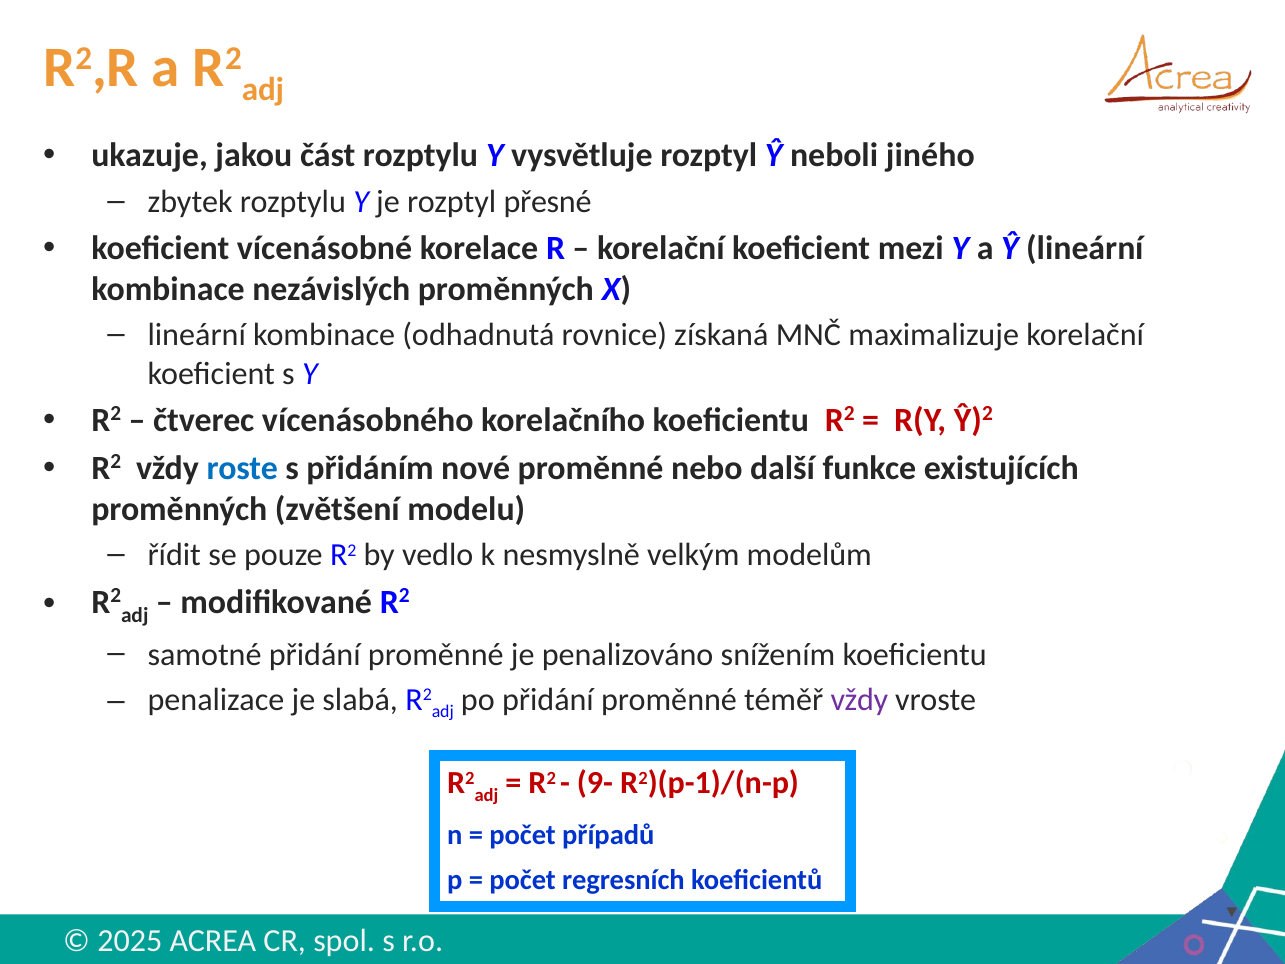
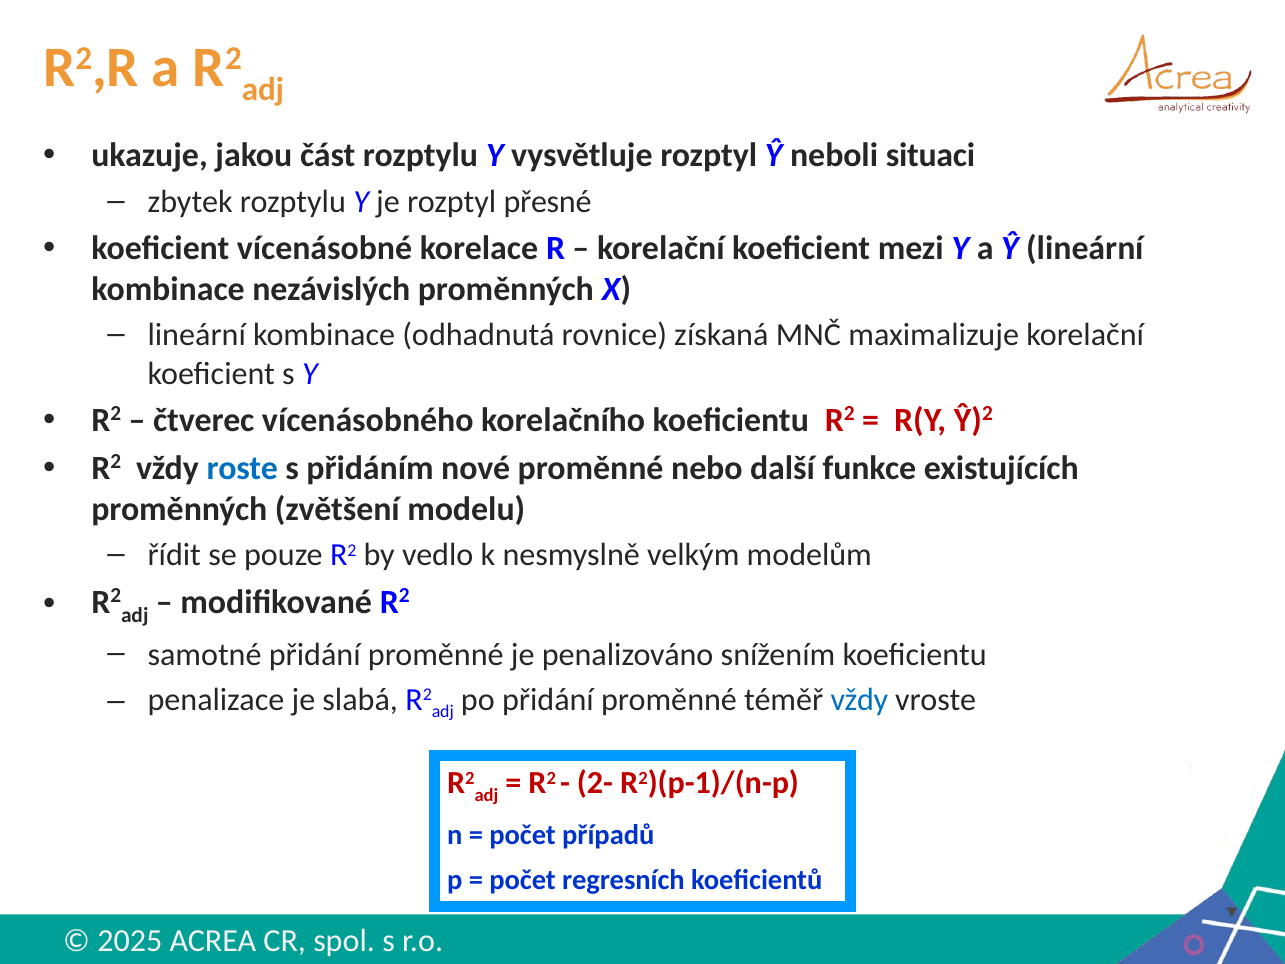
jiného: jiného -> situaci
vždy at (859, 699) colour: purple -> blue
9-: 9- -> 2-
